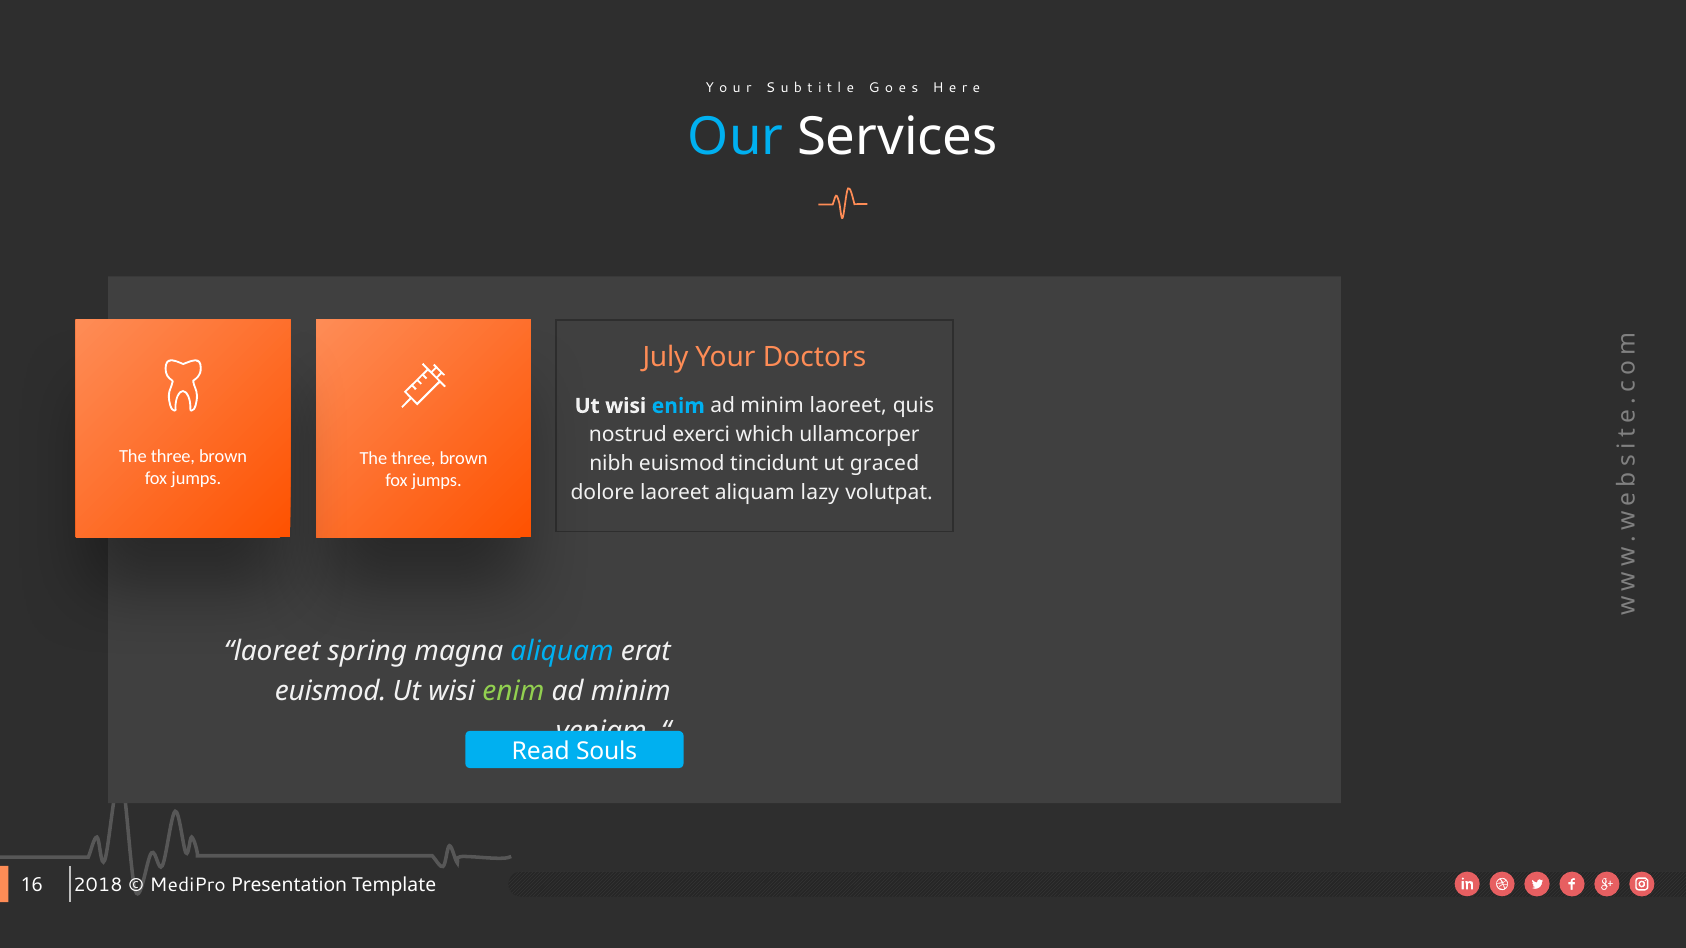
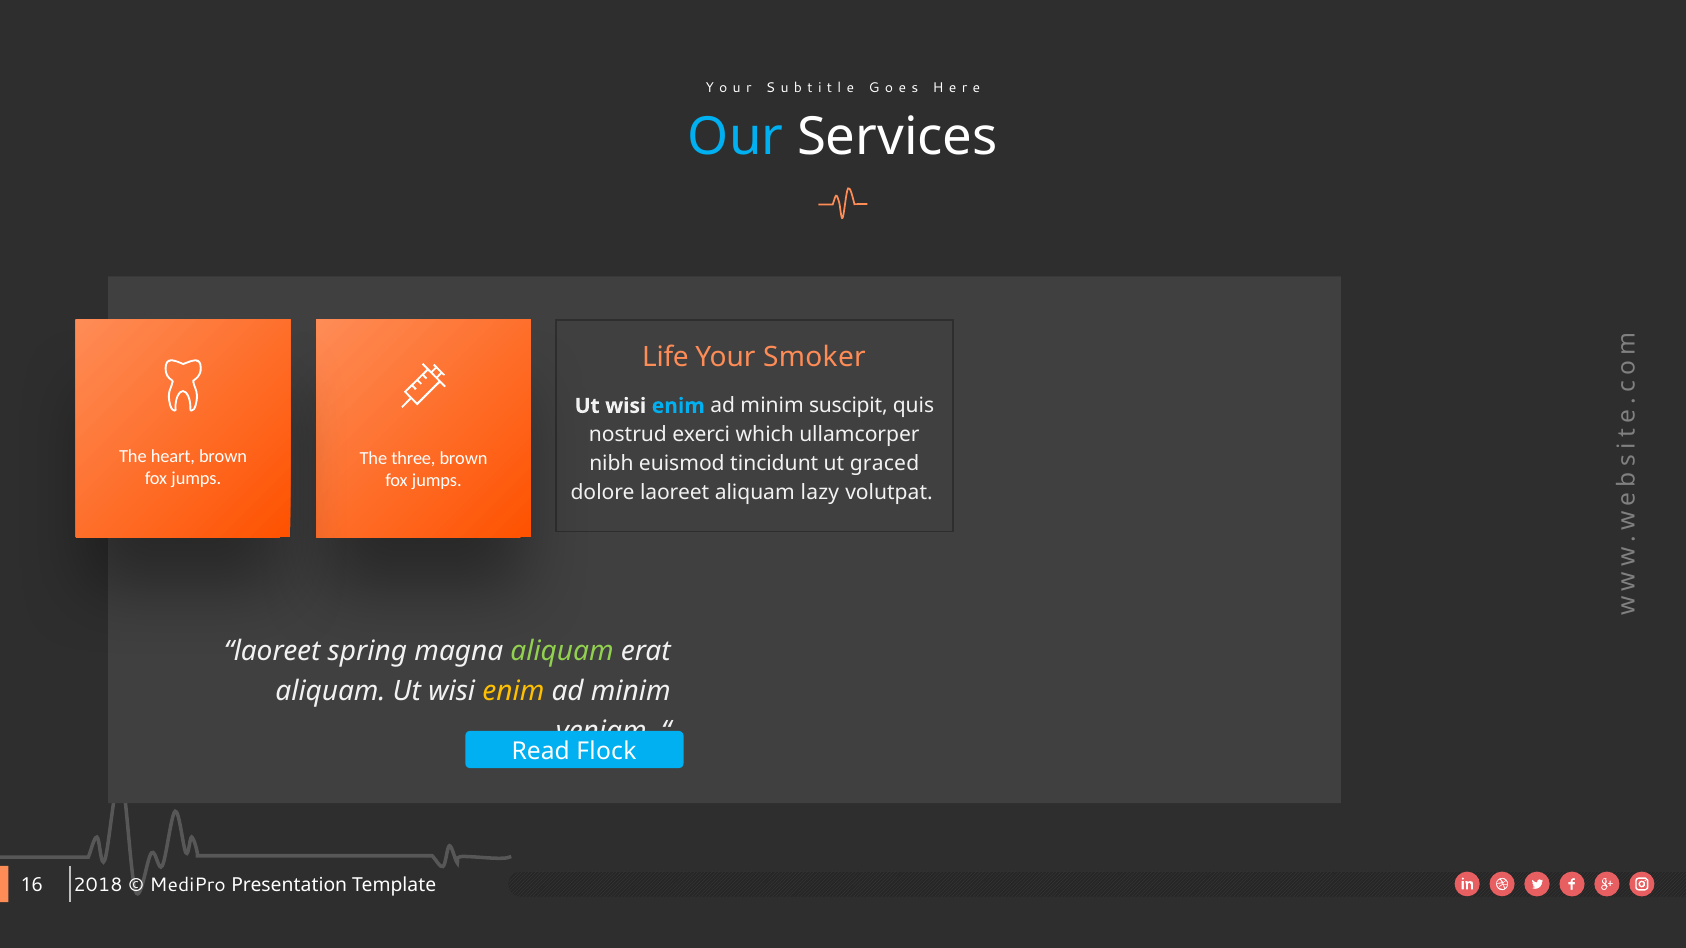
July: July -> Life
Doctors: Doctors -> Smoker
minim laoreet: laoreet -> suscipit
three at (173, 456): three -> heart
aliquam at (562, 651) colour: light blue -> light green
euismod at (331, 691): euismod -> aliquam
enim at (513, 691) colour: light green -> yellow
Souls: Souls -> Flock
